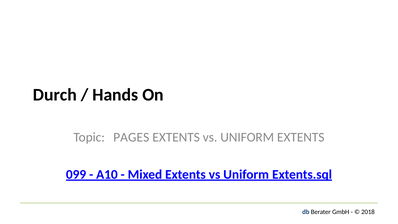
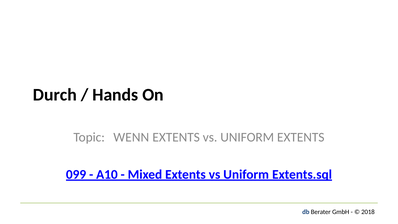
PAGES: PAGES -> WENN
